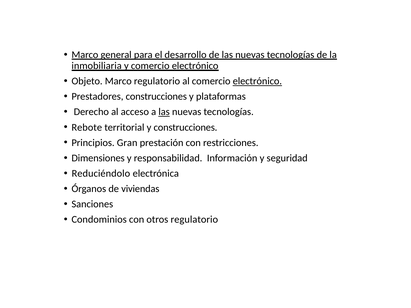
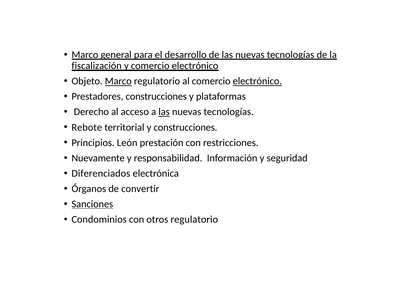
inmobiliaria: inmobiliaria -> fiscalización
Marco at (118, 81) underline: none -> present
Gran: Gran -> León
Dimensiones: Dimensiones -> Nuevamente
Reduciéndolo: Reduciéndolo -> Diferenciados
viviendas: viviendas -> convertir
Sanciones underline: none -> present
